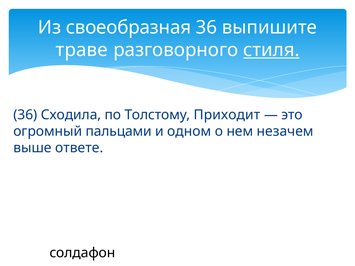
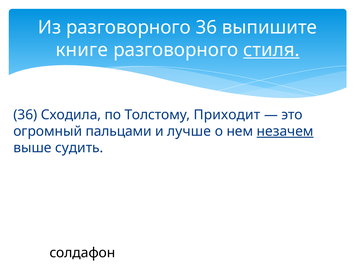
Из своеобразная: своеобразная -> разговорного
траве: траве -> книге
одном: одном -> лучше
незачем underline: none -> present
ответе: ответе -> судить
